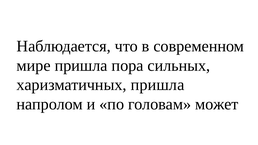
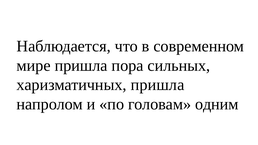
может: может -> одним
